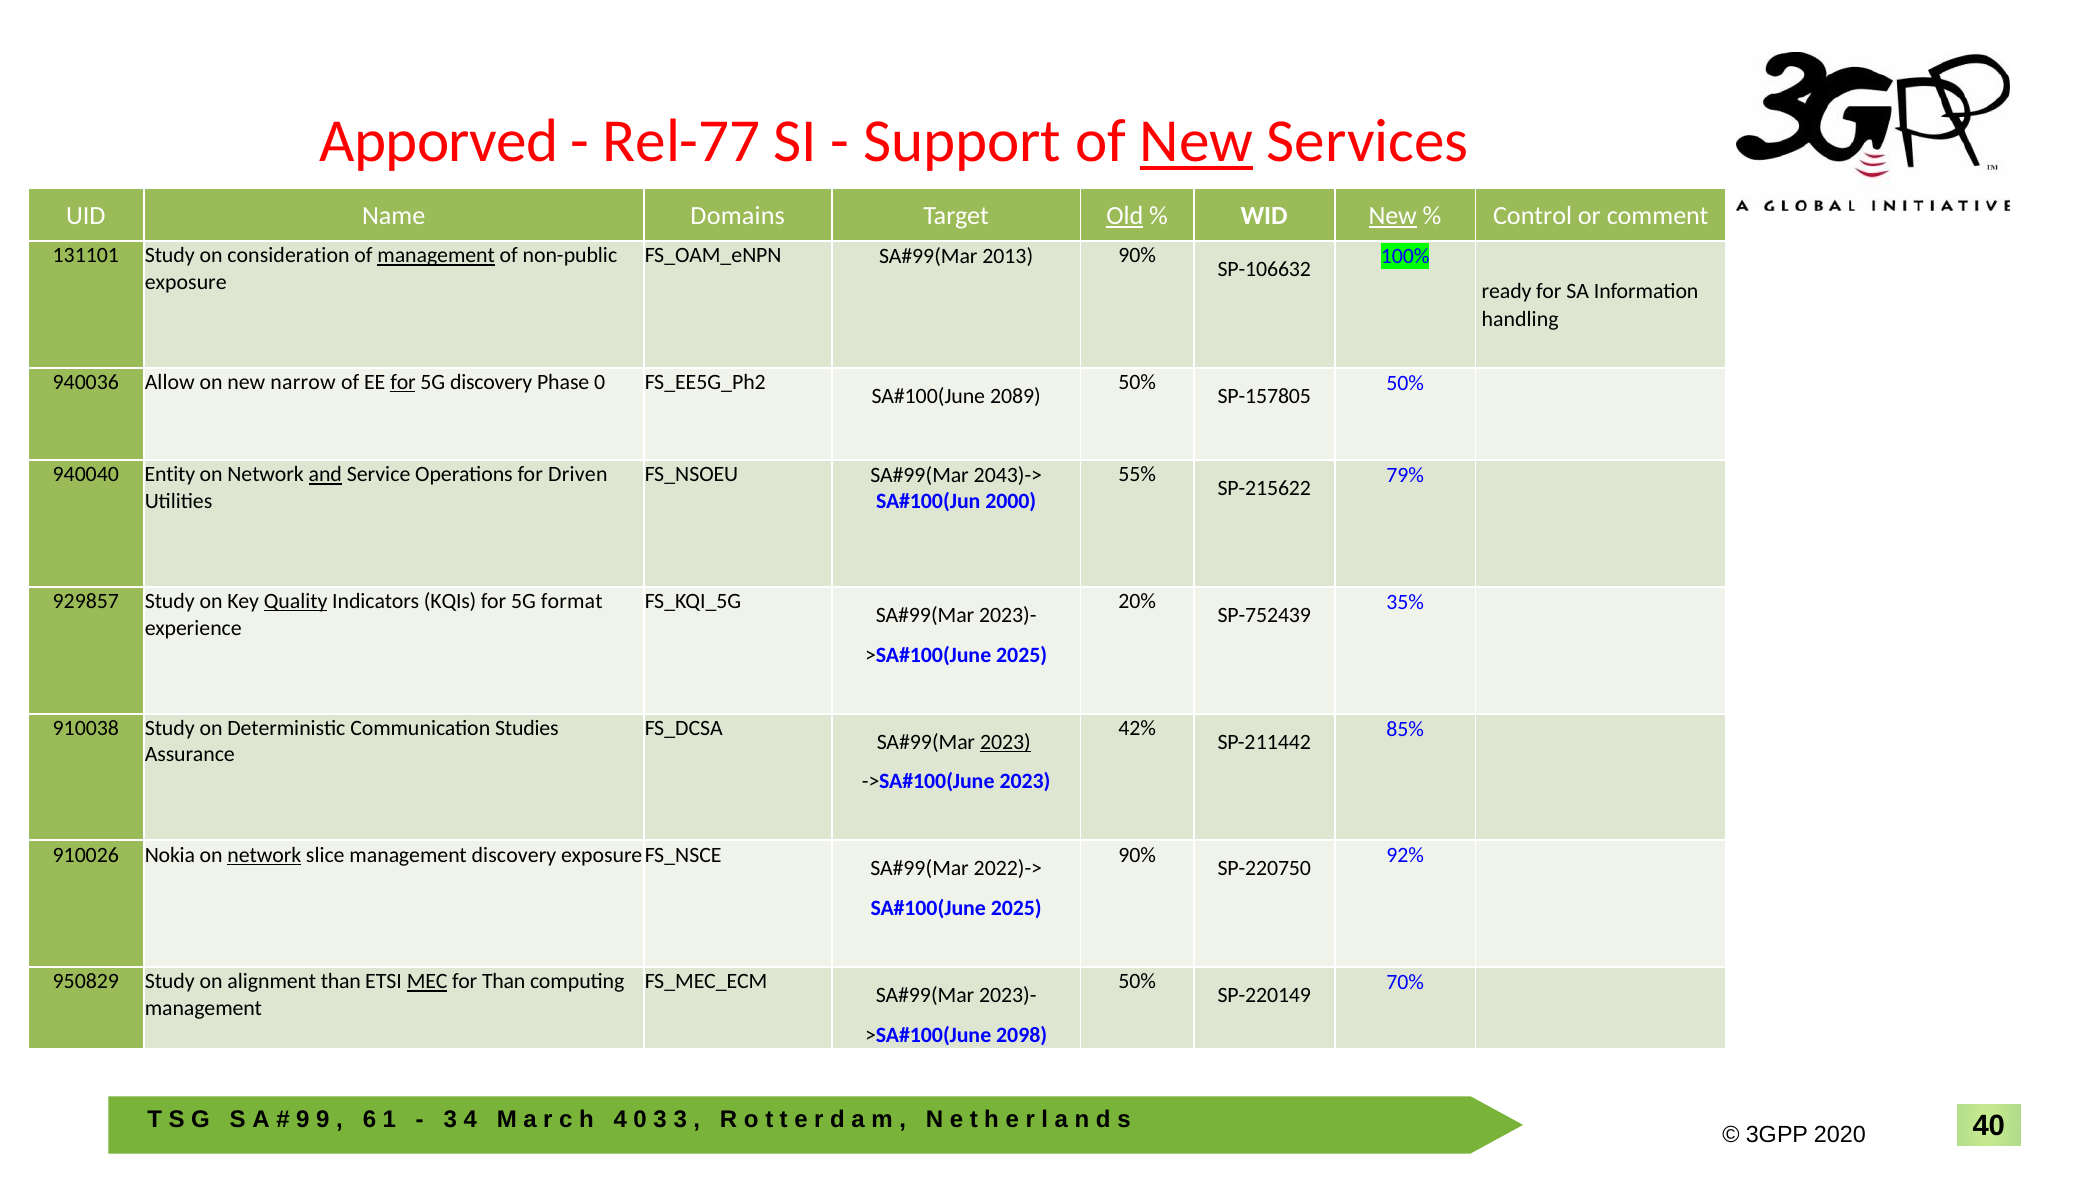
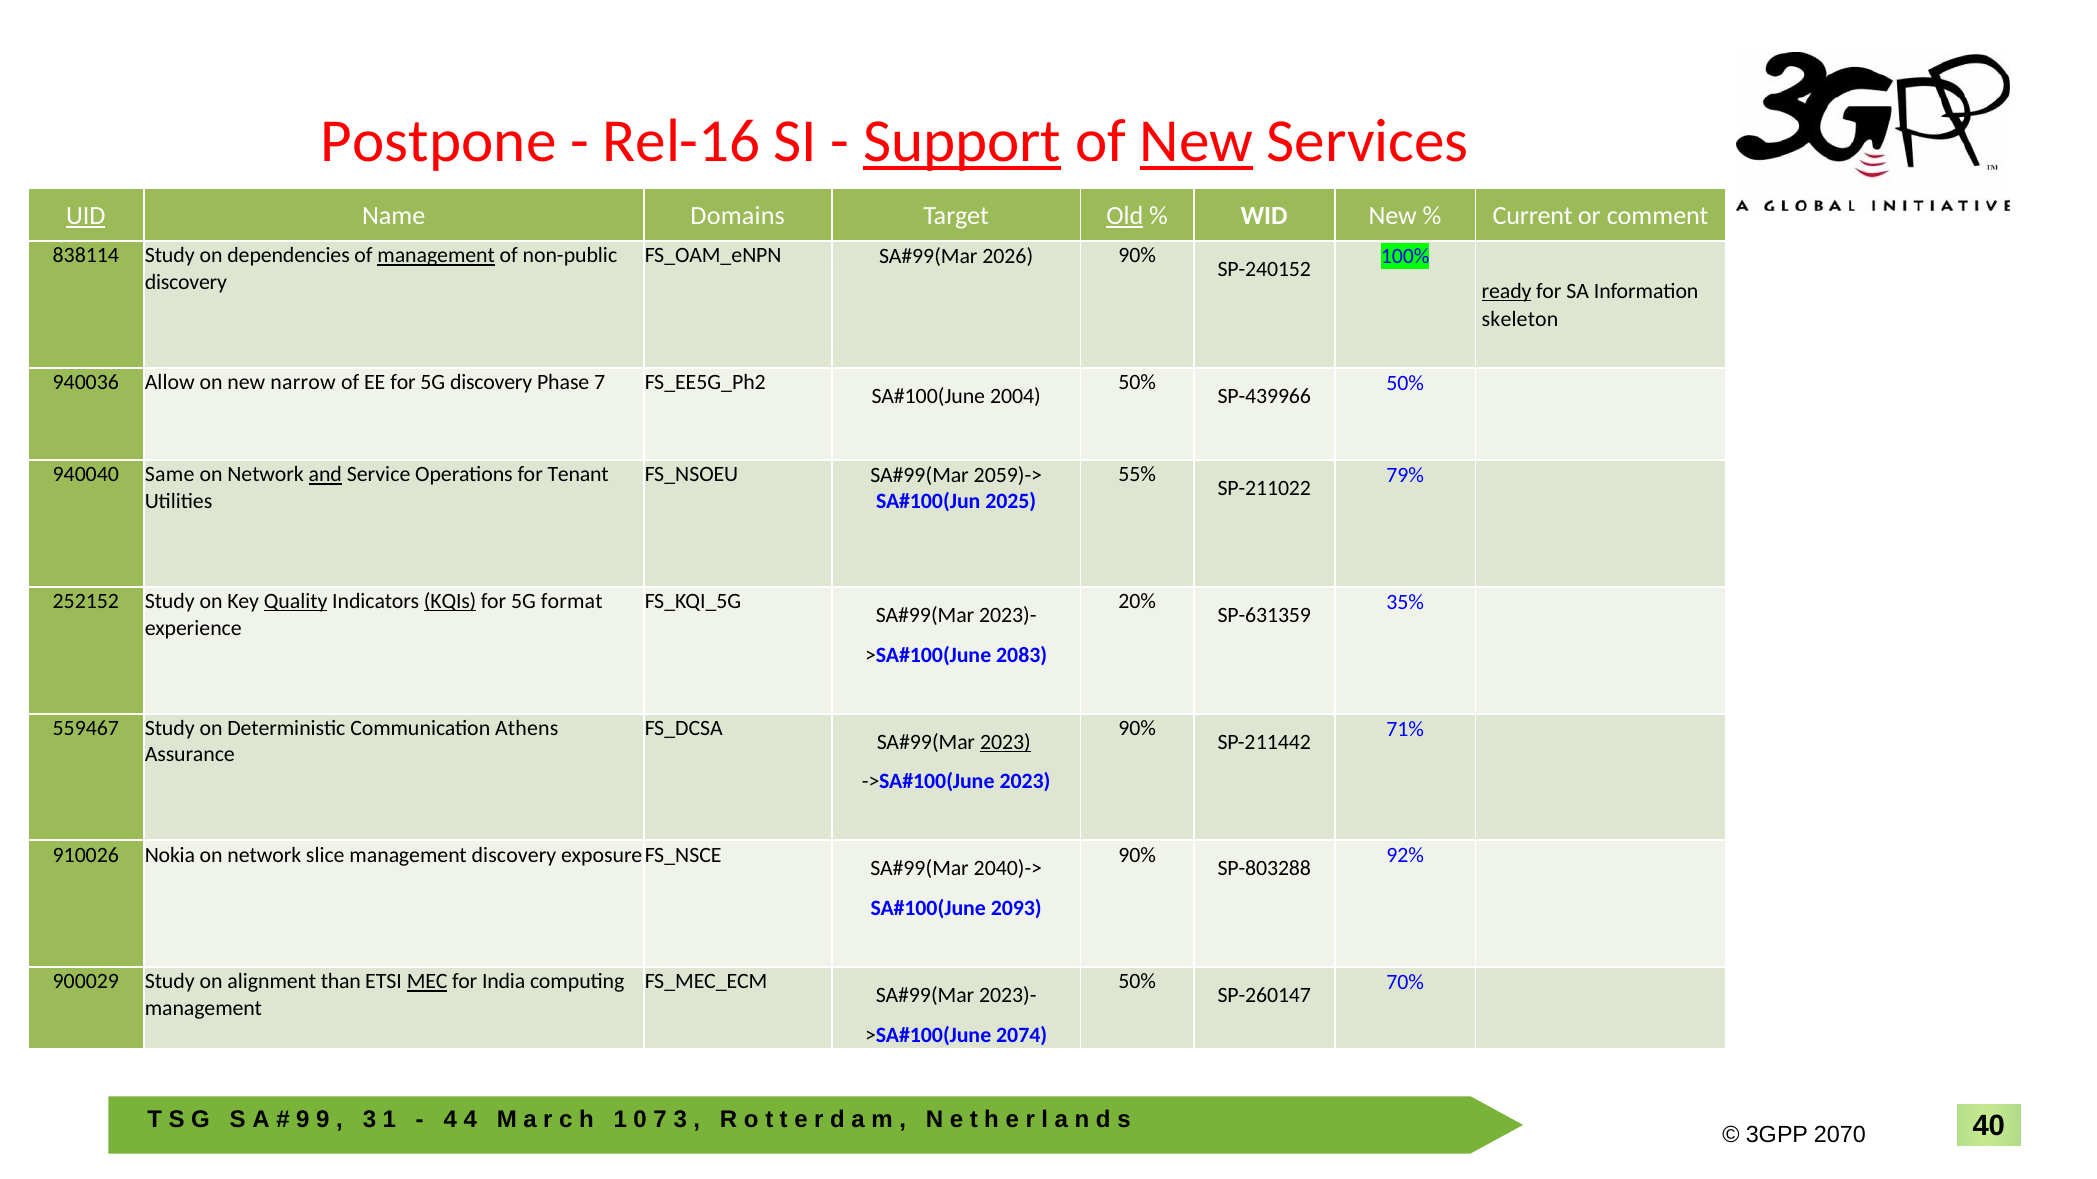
Apporved: Apporved -> Postpone
Rel-77: Rel-77 -> Rel-16
Support underline: none -> present
UID underline: none -> present
New at (1393, 216) underline: present -> none
Control: Control -> Current
131101: 131101 -> 838114
consideration: consideration -> dependencies
2013: 2013 -> 2026
SP-106632: SP-106632 -> SP-240152
exposure at (186, 282): exposure -> discovery
ready underline: none -> present
handling: handling -> skeleton
for at (403, 383) underline: present -> none
Phase 0: 0 -> 7
2089: 2089 -> 2004
SP-157805: SP-157805 -> SP-439966
Entity: Entity -> Same
Driven: Driven -> Tenant
2043)->: 2043)-> -> 2059)->
SP-215622: SP-215622 -> SP-211022
2000: 2000 -> 2025
929857: 929857 -> 252152
KQIs underline: none -> present
SP-752439: SP-752439 -> SP-631359
2025 at (1022, 655): 2025 -> 2083
910038: 910038 -> 559467
Studies: Studies -> Athens
42% at (1137, 728): 42% -> 90%
85%: 85% -> 71%
network at (264, 855) underline: present -> none
2022)->: 2022)-> -> 2040)->
SP-220750: SP-220750 -> SP-803288
2025 at (1016, 909): 2025 -> 2093
950829: 950829 -> 900029
for Than: Than -> India
SP-220149: SP-220149 -> SP-260147
2098: 2098 -> 2074
6 at (369, 1120): 6 -> 3
3 at (450, 1120): 3 -> 4
4 at (620, 1120): 4 -> 1
3 at (660, 1120): 3 -> 7
2020: 2020 -> 2070
